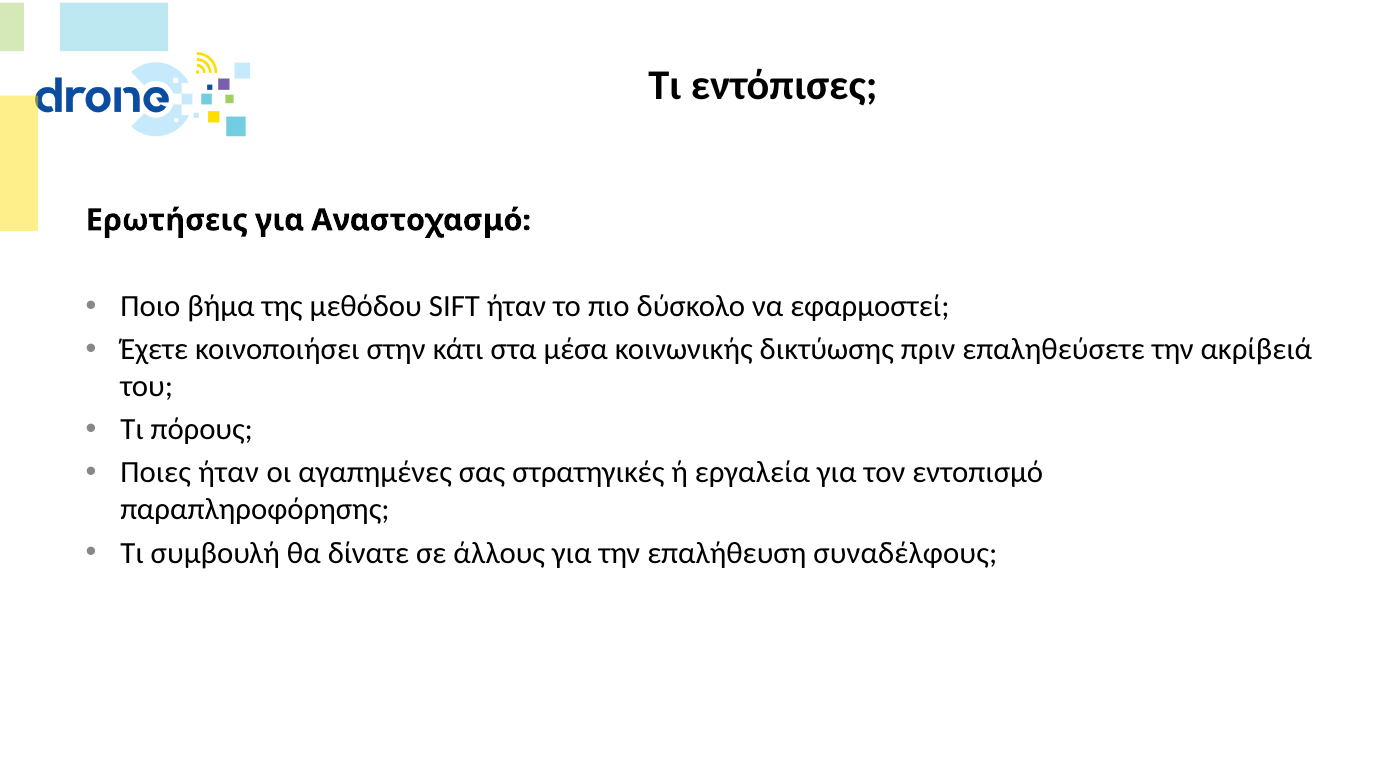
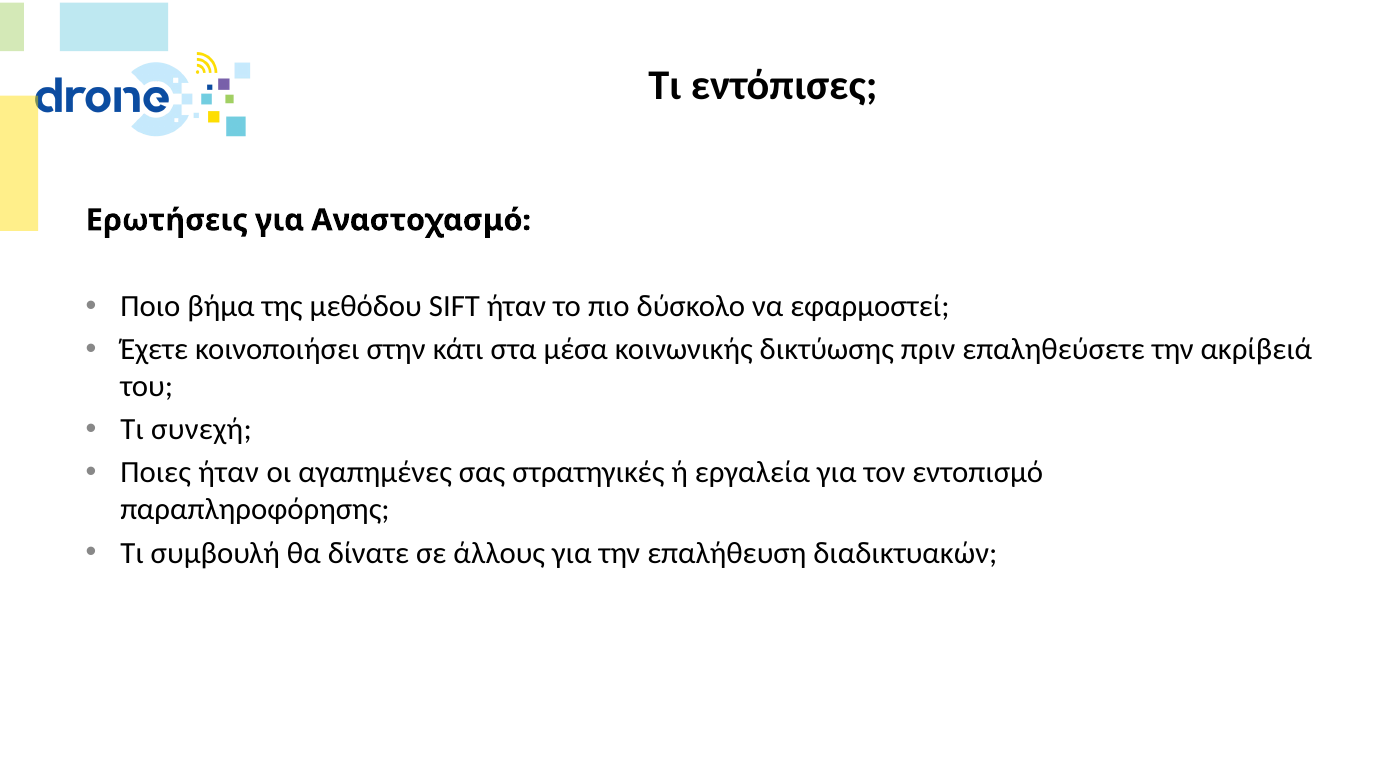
πόρους: πόρους -> συνεχή
συναδέλφους: συναδέλφους -> διαδικτυακών
